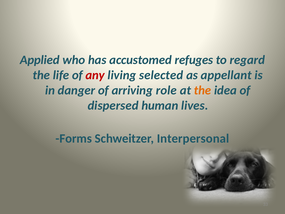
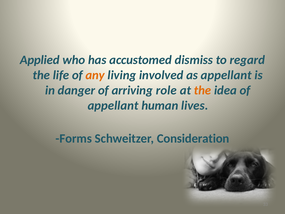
refuges: refuges -> dismiss
any colour: red -> orange
selected: selected -> involved
dispersed at (113, 105): dispersed -> appellant
Interpersonal: Interpersonal -> Consideration
